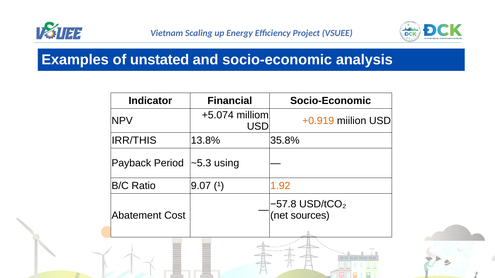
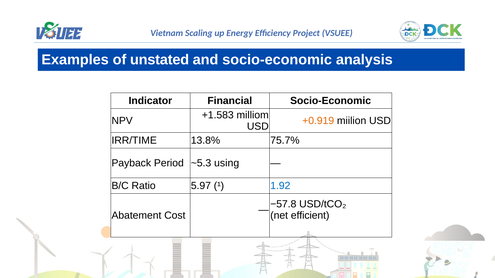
+5.074: +5.074 -> +1.583
IRR/THIS: IRR/THIS -> IRR/TIME
35.8%: 35.8% -> 75.7%
9.07: 9.07 -> 5.97
1.92 colour: orange -> blue
sources: sources -> efficient
